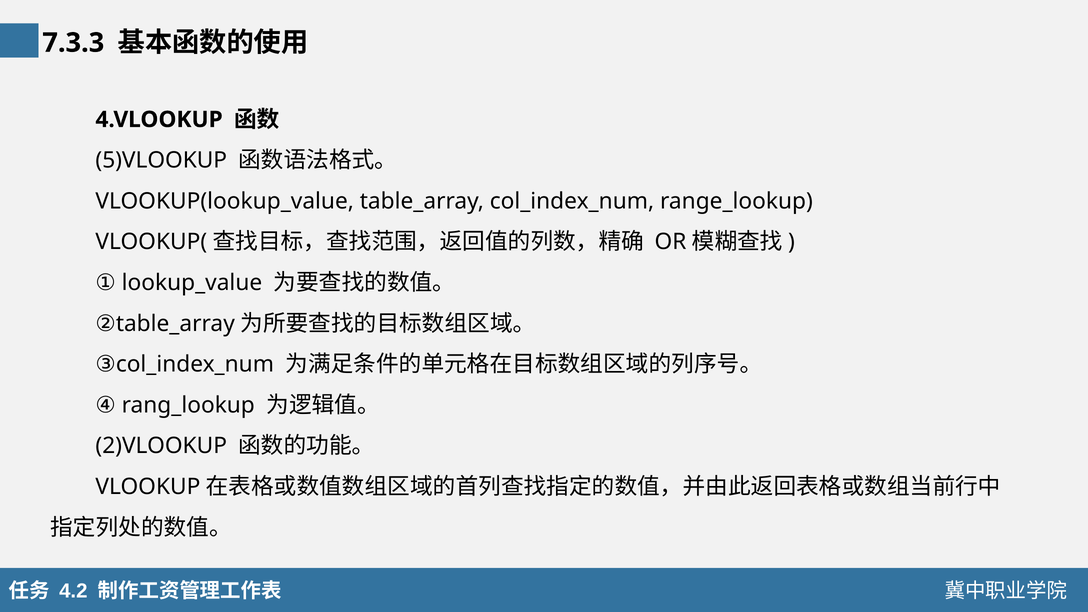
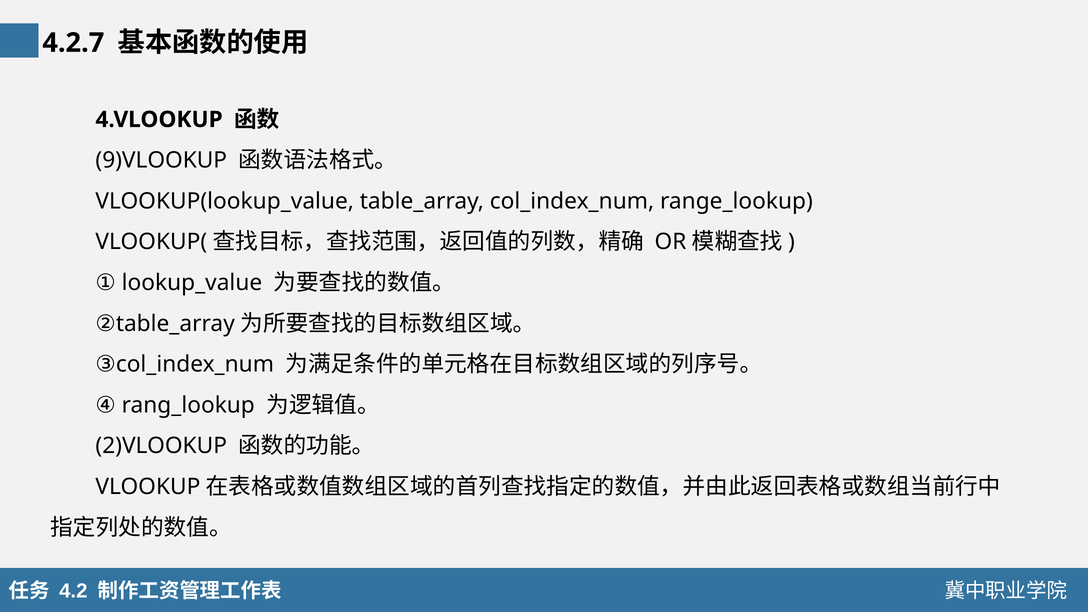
7.3.3: 7.3.3 -> 4.2.7
5)VLOOKUP: 5)VLOOKUP -> 9)VLOOKUP
